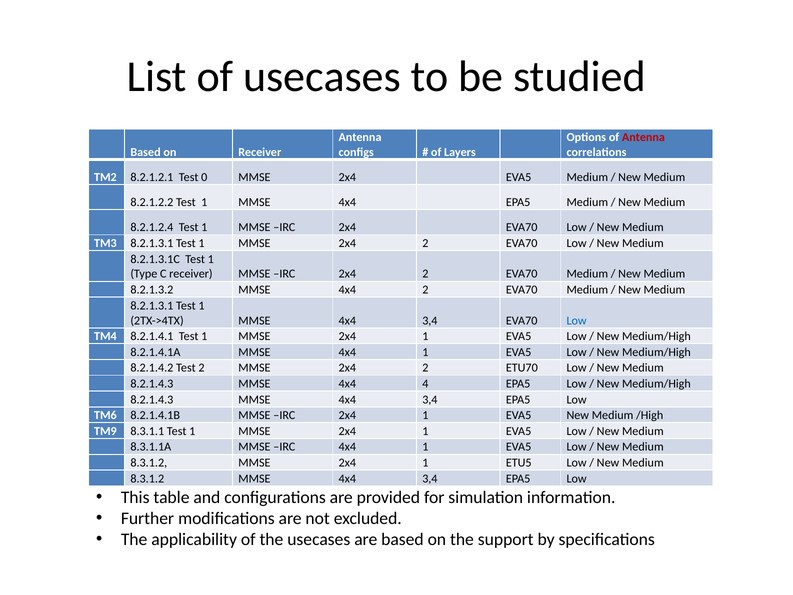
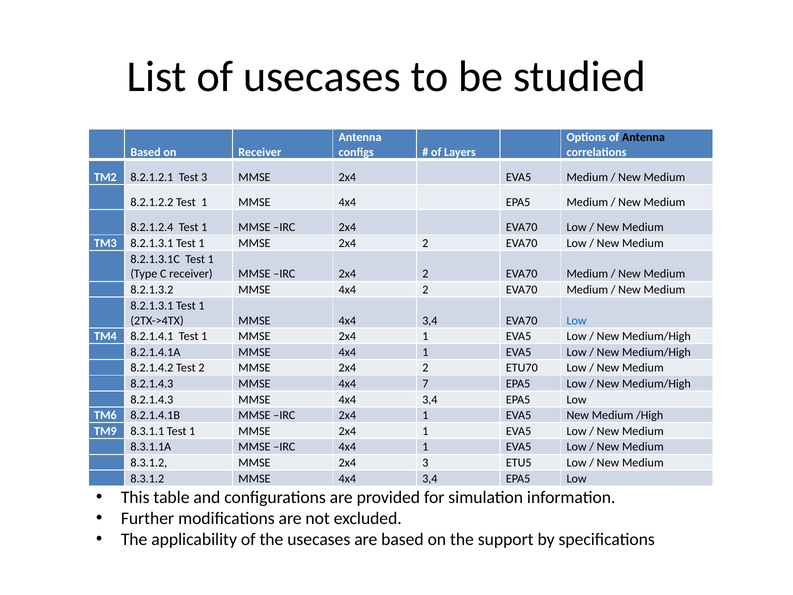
Antenna at (643, 137) colour: red -> black
Test 0: 0 -> 3
4: 4 -> 7
8.3.1.2 MMSE 2x4 1: 1 -> 3
